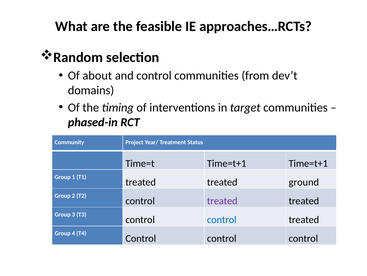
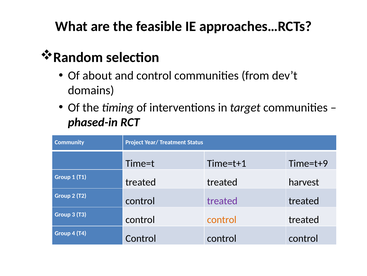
Time=t+1 Time=t+1: Time=t+1 -> Time=t+9
ground: ground -> harvest
control at (222, 219) colour: blue -> orange
